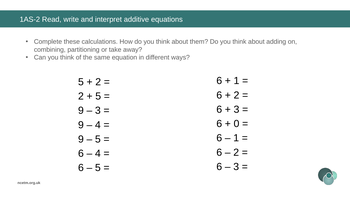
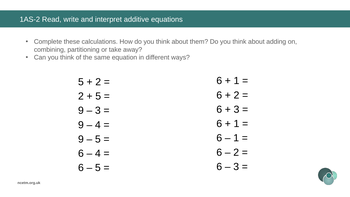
0 at (236, 124): 0 -> 1
